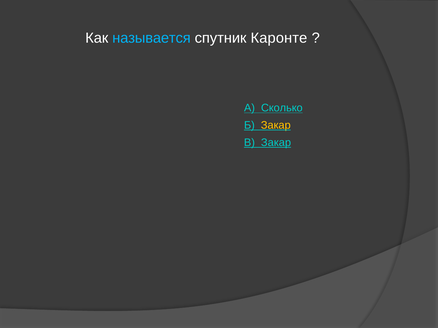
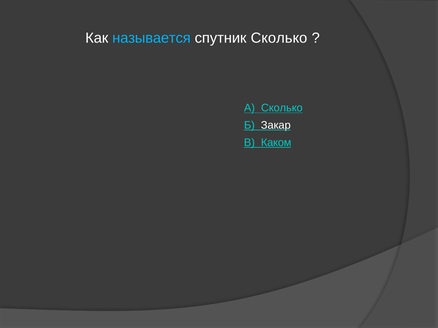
спутник Каронте: Каронте -> Сколько
Закар at (276, 125) colour: yellow -> white
В Закар: Закар -> Каком
